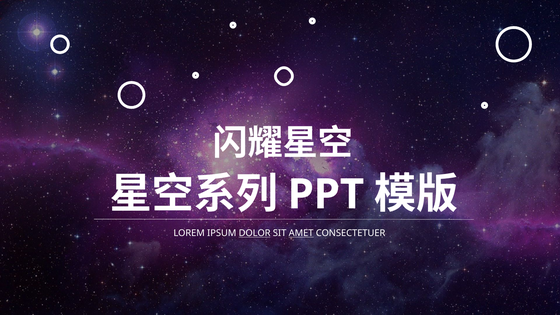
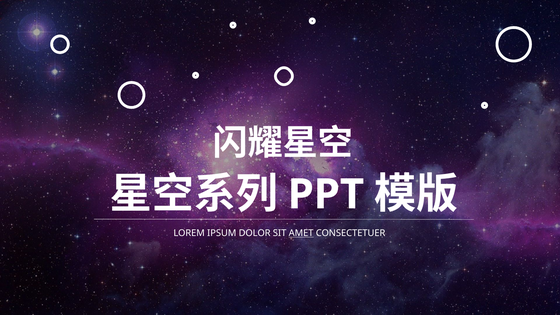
DOLOR underline: present -> none
